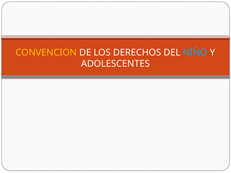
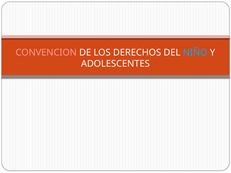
CONVENCION colour: yellow -> pink
